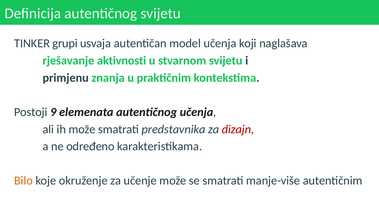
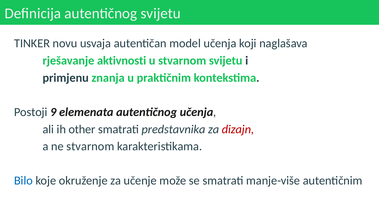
grupi: grupi -> novu
ih može: može -> other
ne određeno: određeno -> stvarnom
Bilo colour: orange -> blue
